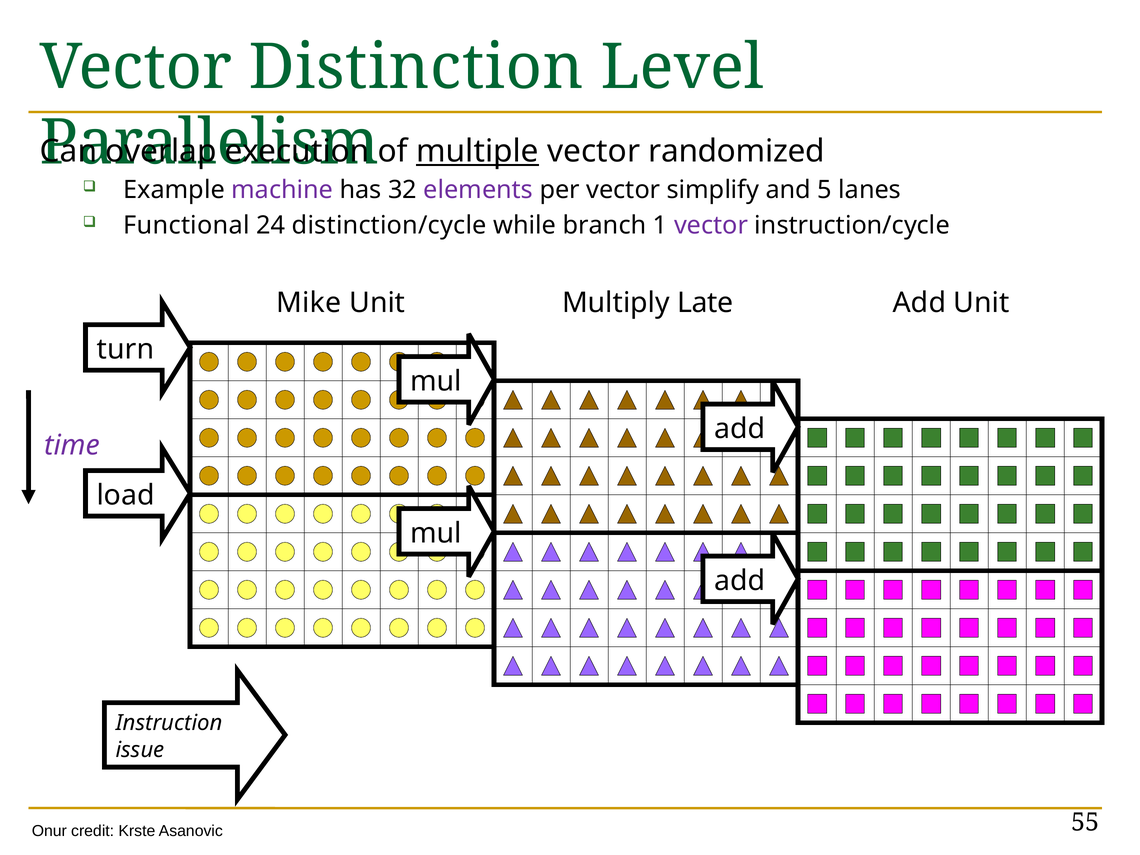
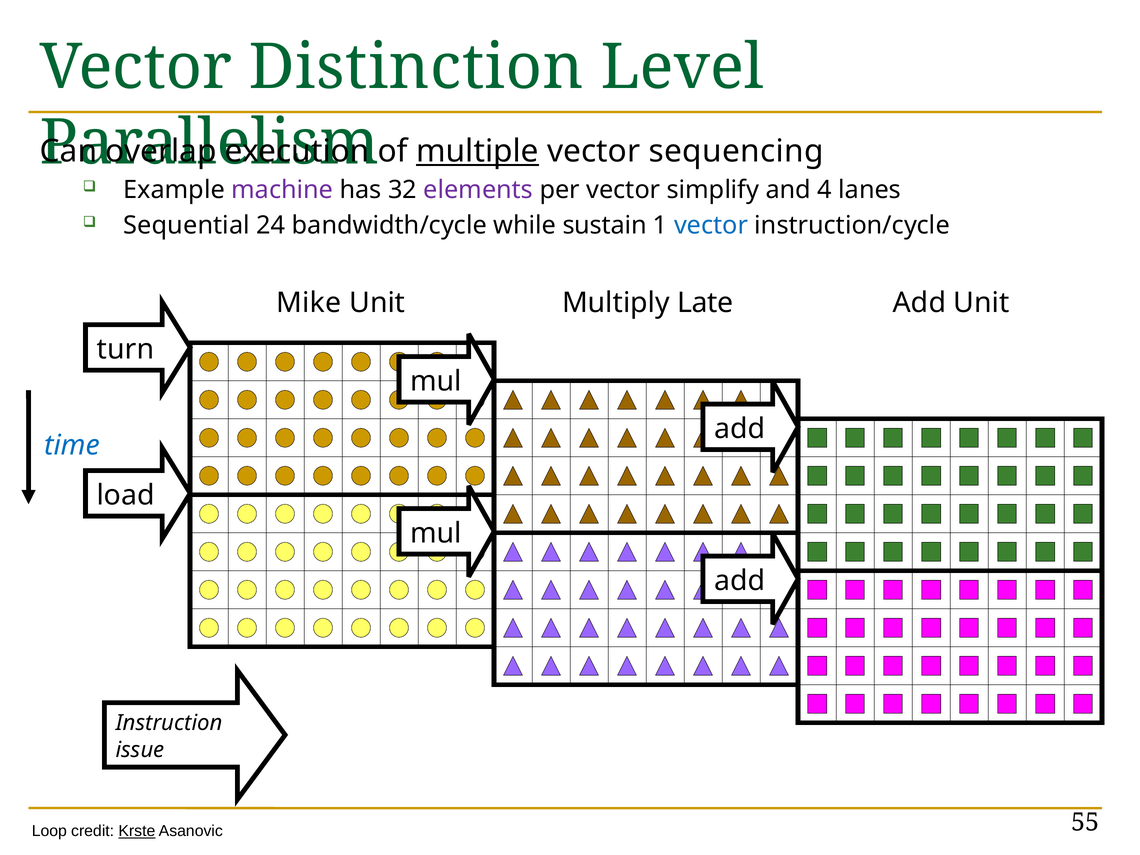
randomized: randomized -> sequencing
5: 5 -> 4
Functional: Functional -> Sequential
distinction/cycle: distinction/cycle -> bandwidth/cycle
branch: branch -> sustain
vector at (711, 225) colour: purple -> blue
time colour: purple -> blue
Onur: Onur -> Loop
Krste underline: none -> present
